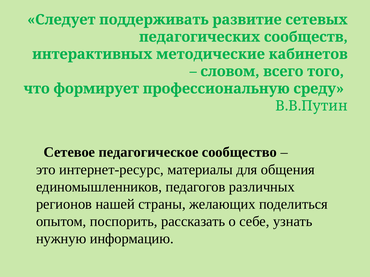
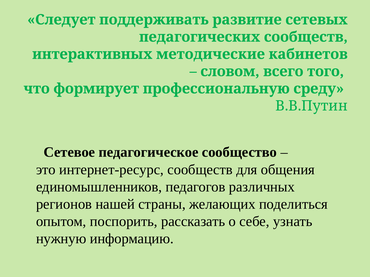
интернет-ресурс материалы: материалы -> сообществ
